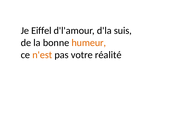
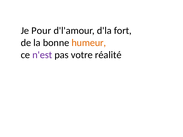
Eiffel: Eiffel -> Pour
suis: suis -> fort
n'est colour: orange -> purple
